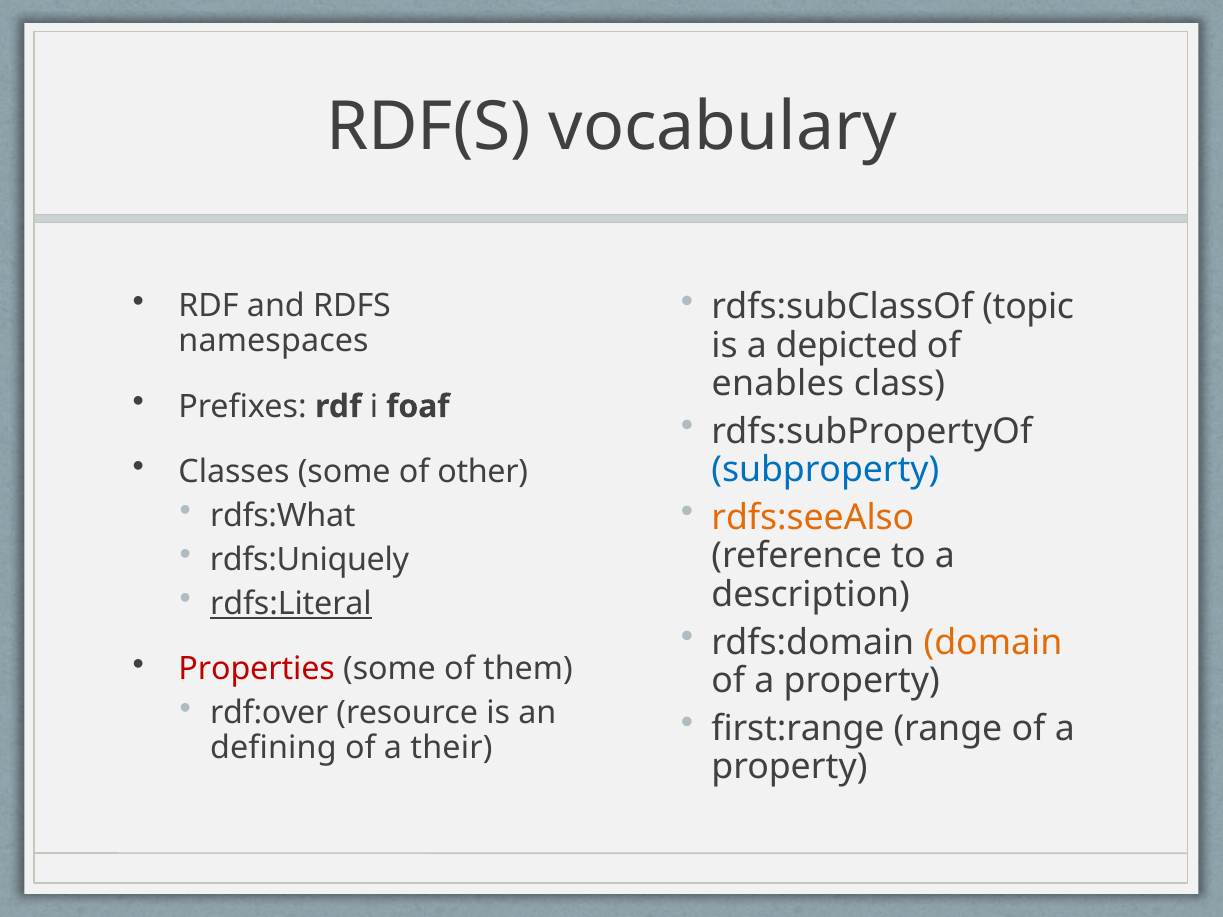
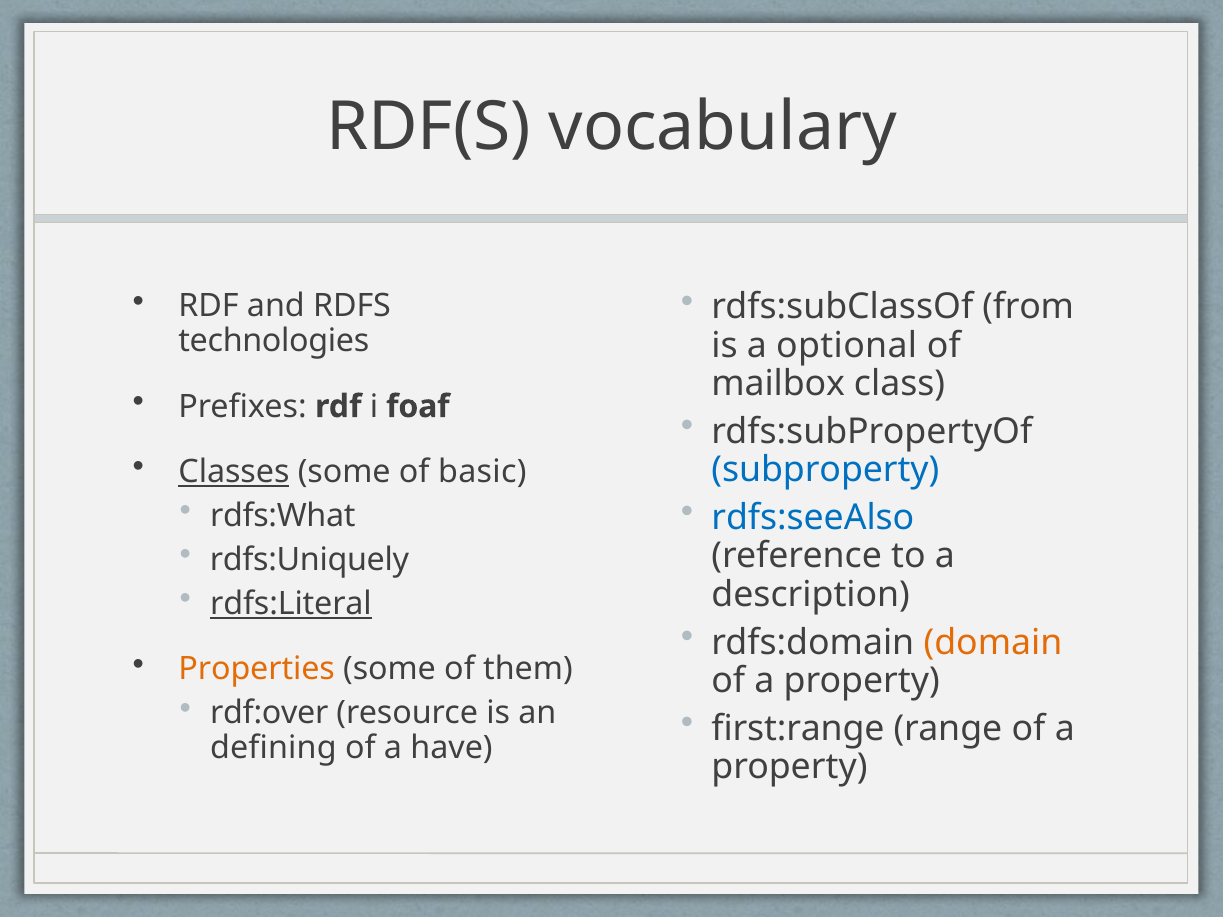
topic: topic -> from
namespaces: namespaces -> technologies
depicted: depicted -> optional
enables: enables -> mailbox
Classes underline: none -> present
other: other -> basic
rdfs:seeAlso colour: orange -> blue
Properties colour: red -> orange
their: their -> have
